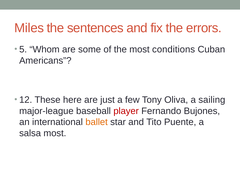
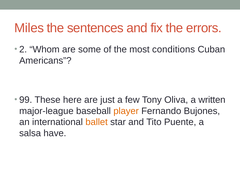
5: 5 -> 2
12: 12 -> 99
sailing: sailing -> written
player colour: red -> orange
salsa most: most -> have
